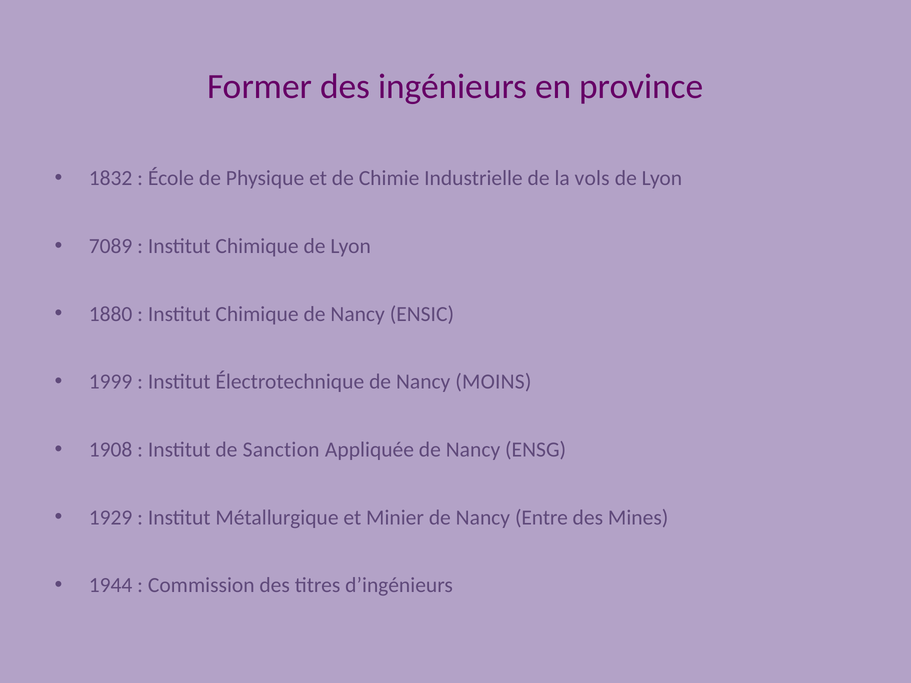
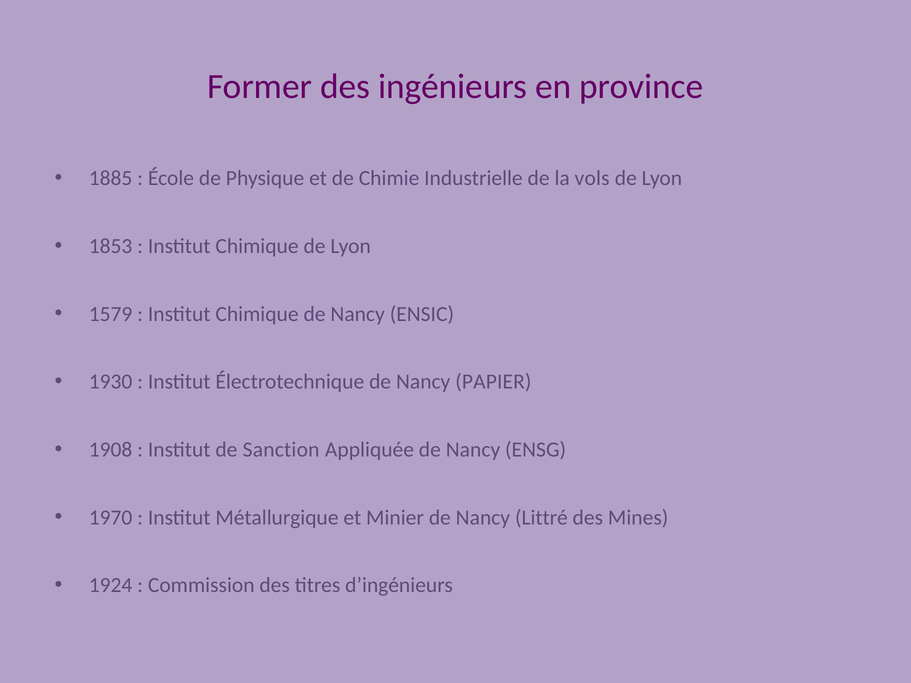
1832: 1832 -> 1885
7089: 7089 -> 1853
1880: 1880 -> 1579
1999: 1999 -> 1930
MOINS: MOINS -> PAPIER
1929: 1929 -> 1970
Entre: Entre -> Littré
1944: 1944 -> 1924
